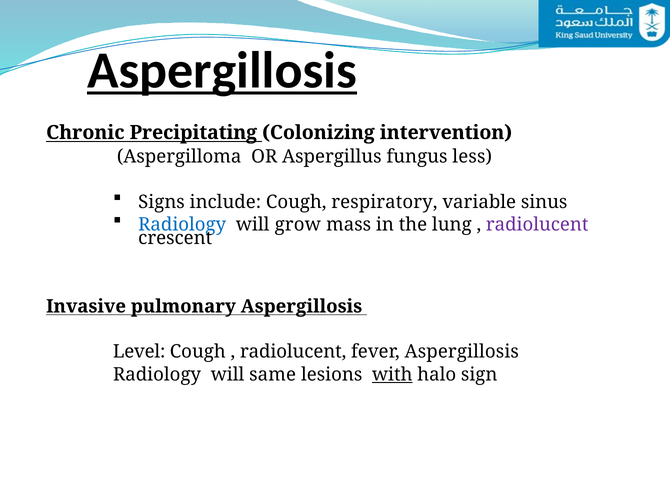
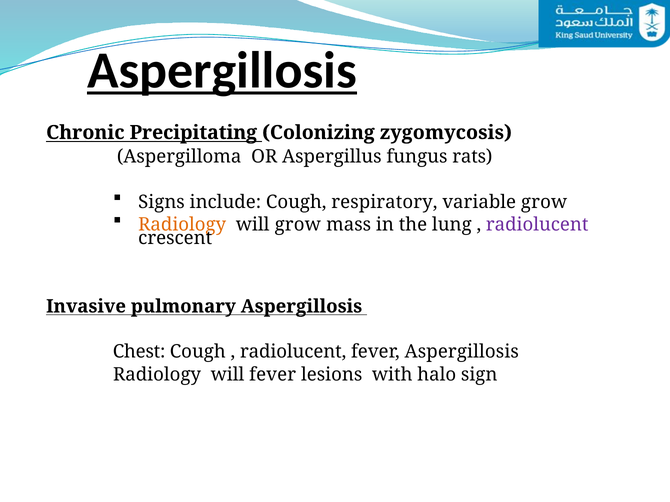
intervention: intervention -> zygomycosis
less: less -> rats
variable sinus: sinus -> grow
Radiology at (182, 225) colour: blue -> orange
Level: Level -> Chest
will same: same -> fever
with underline: present -> none
